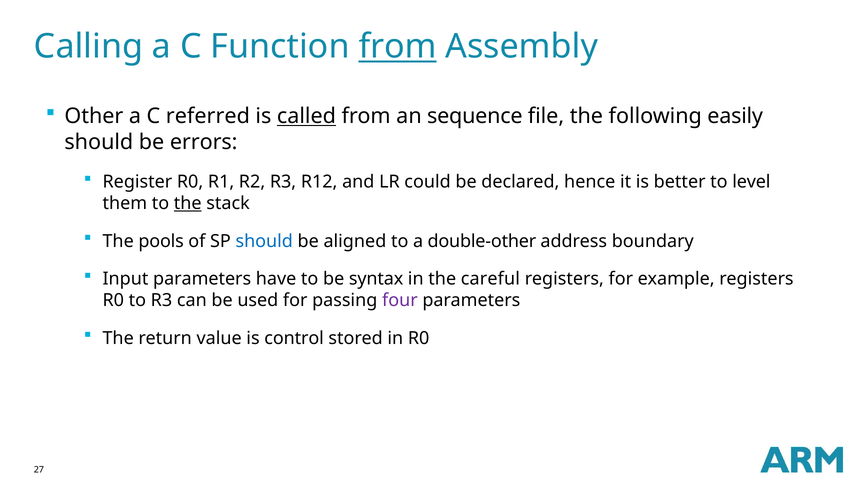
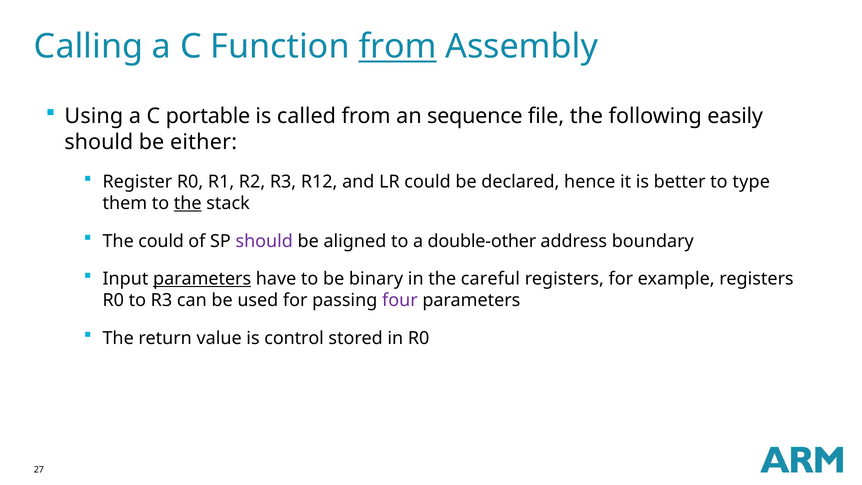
Other: Other -> Using
referred: referred -> portable
called underline: present -> none
errors: errors -> either
level: level -> type
The pools: pools -> could
should at (264, 241) colour: blue -> purple
parameters at (202, 279) underline: none -> present
syntax: syntax -> binary
